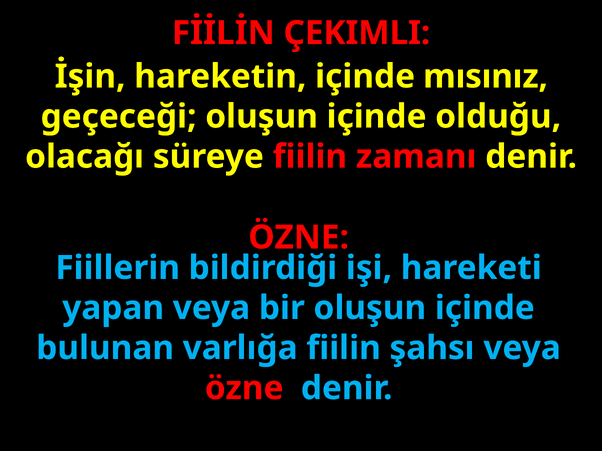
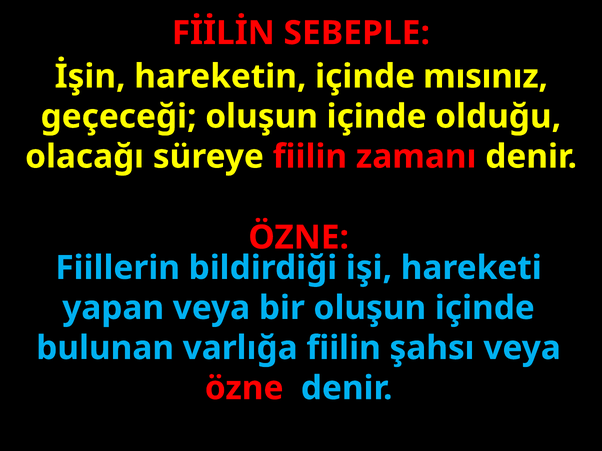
ÇEKIMLI: ÇEKIMLI -> SEBEPLE
